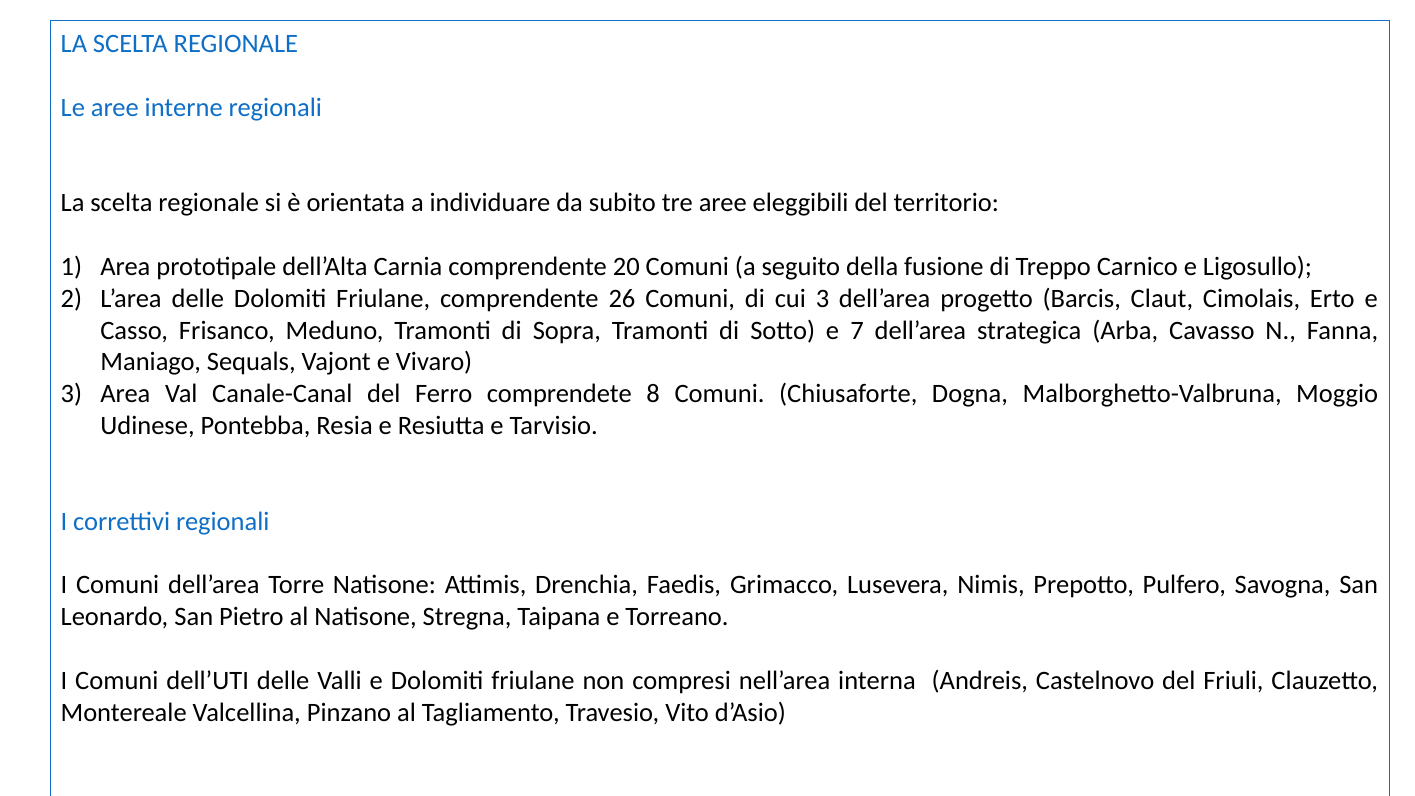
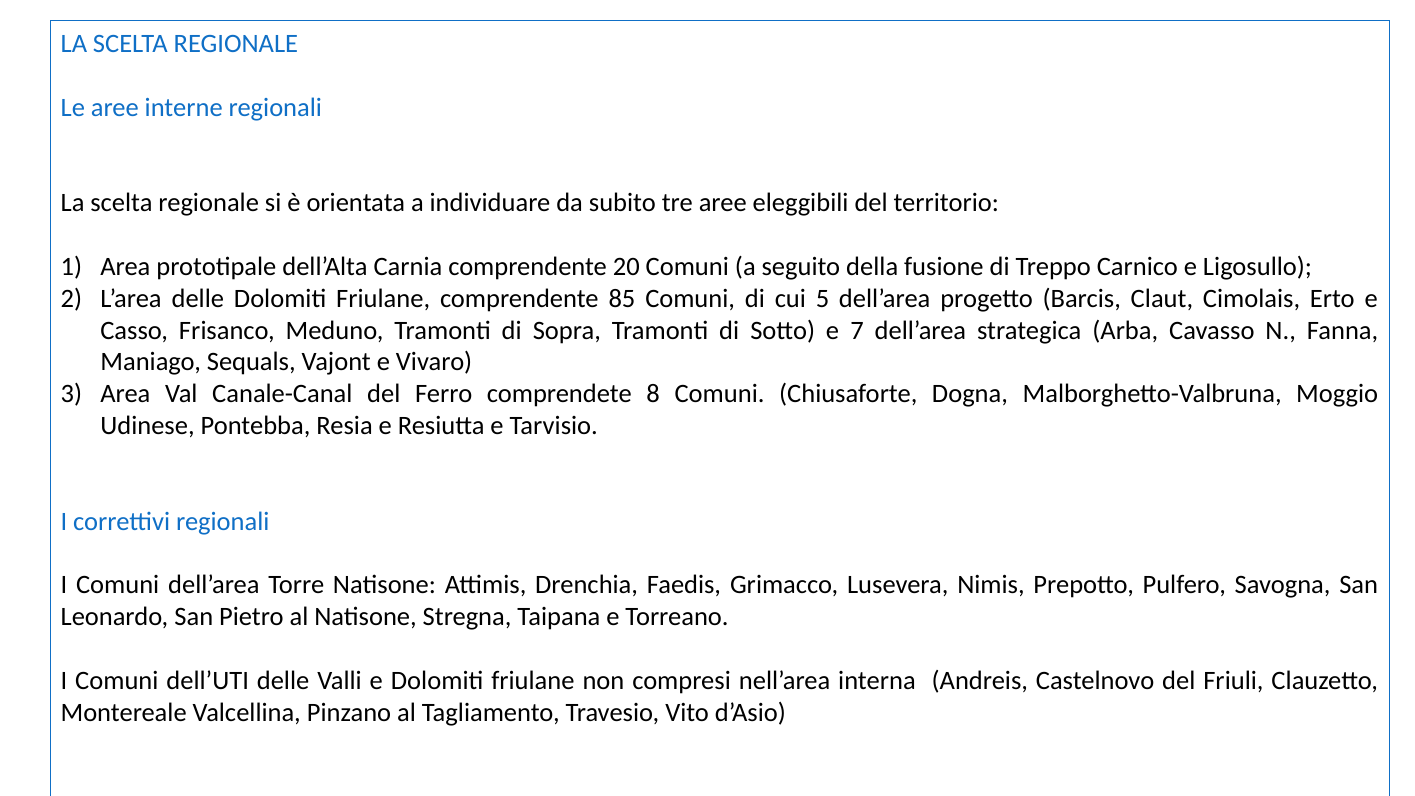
26: 26 -> 85
cui 3: 3 -> 5
